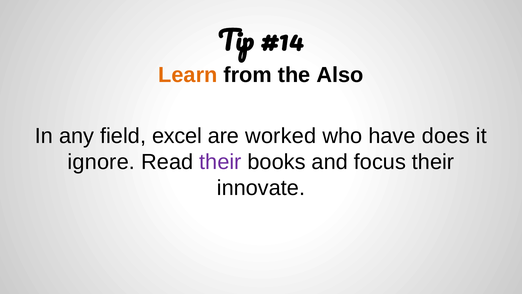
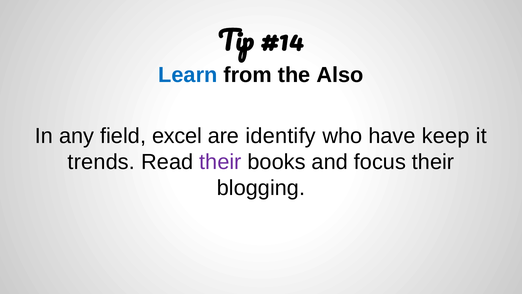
Learn colour: orange -> blue
worked: worked -> identify
does: does -> keep
ignore: ignore -> trends
innovate: innovate -> blogging
